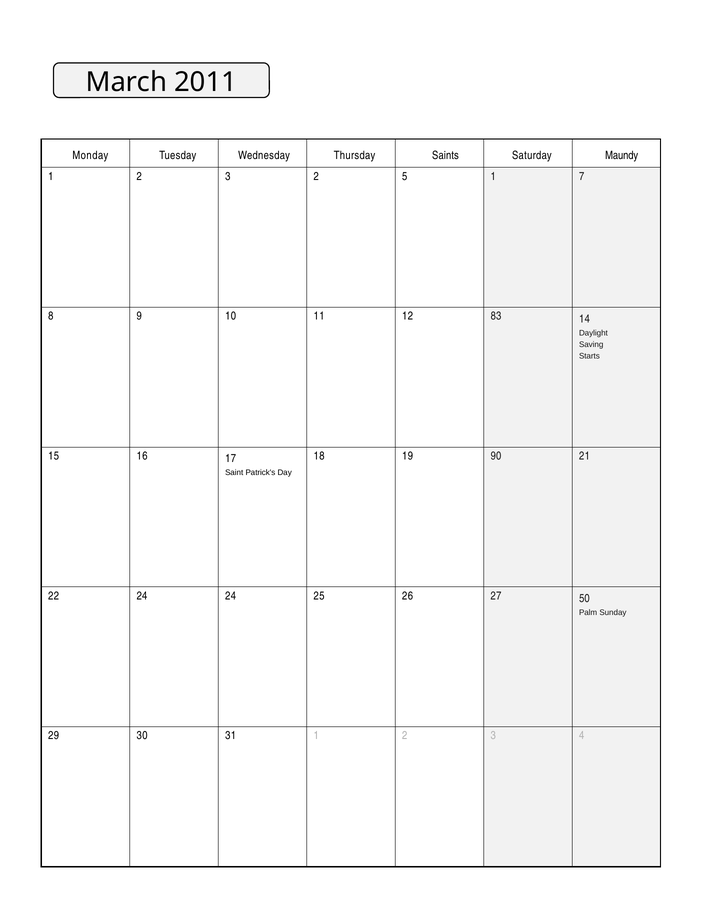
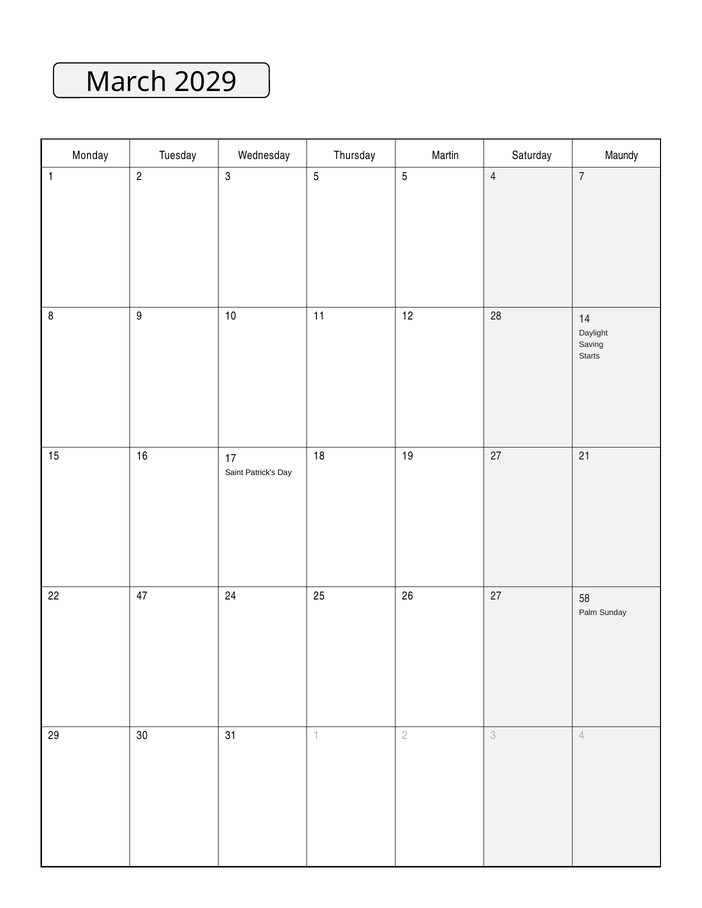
2011: 2011 -> 2029
Saints: Saints -> Martin
3 2: 2 -> 5
5 1: 1 -> 4
83: 83 -> 28
19 90: 90 -> 27
22 24: 24 -> 47
50: 50 -> 58
